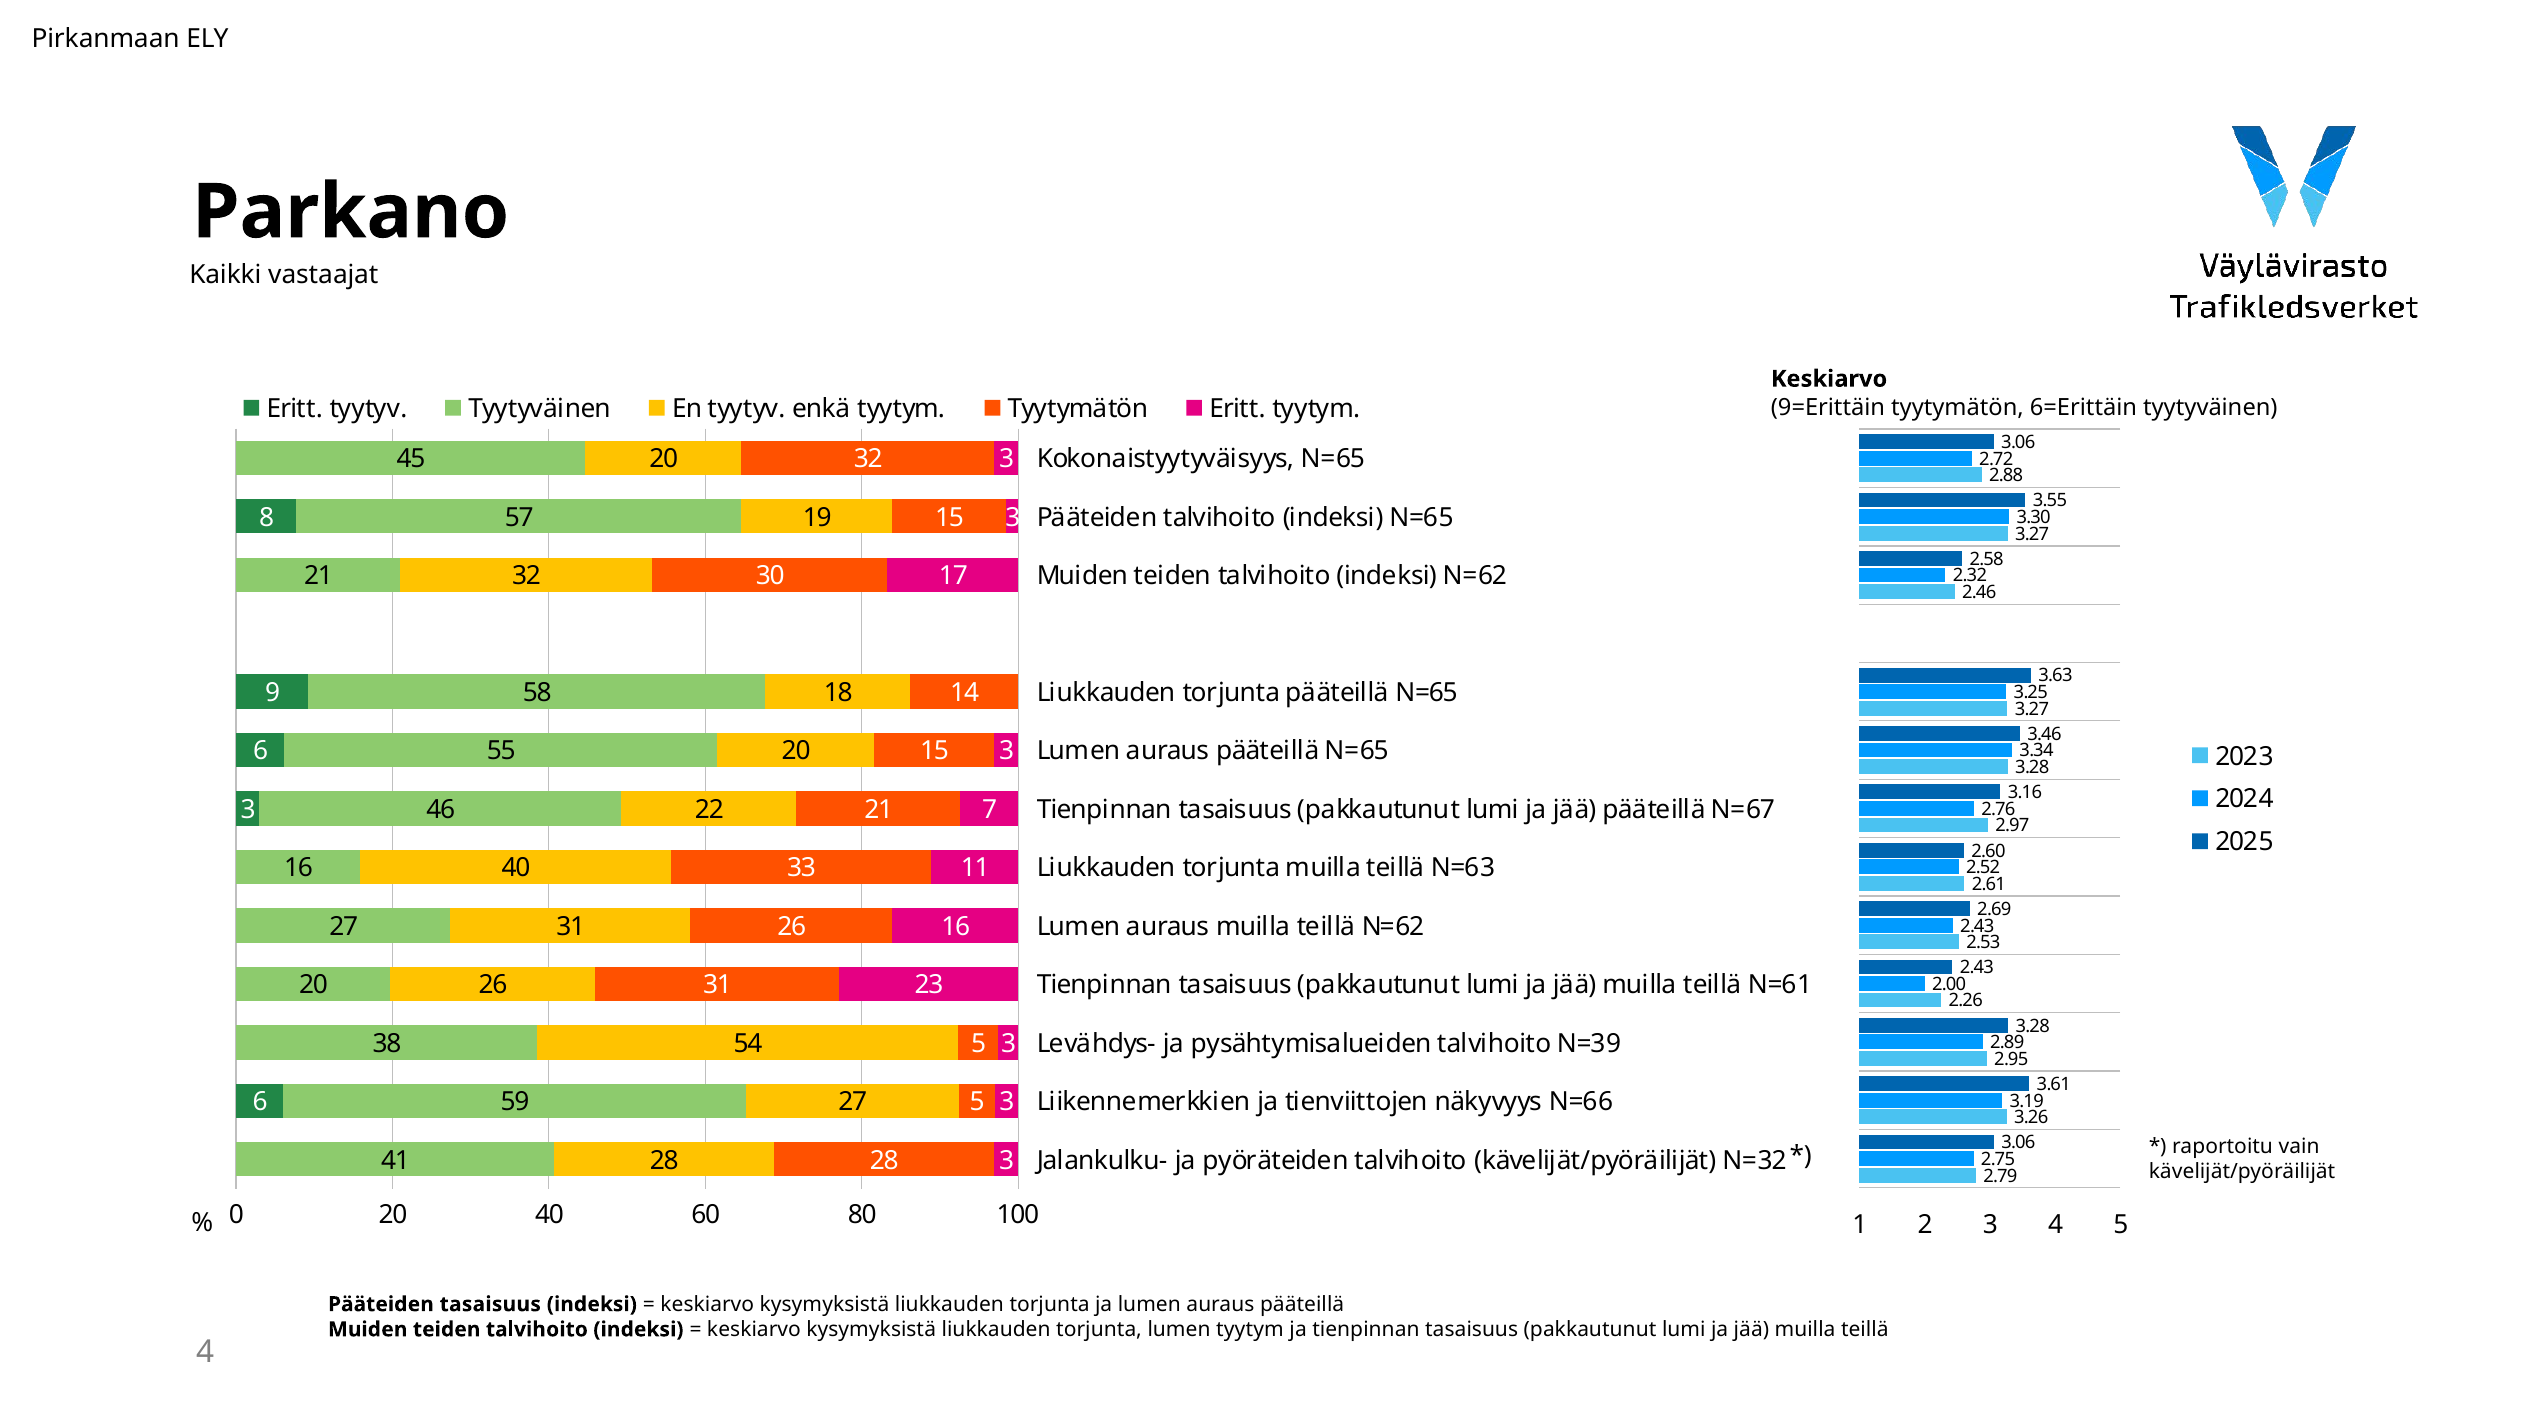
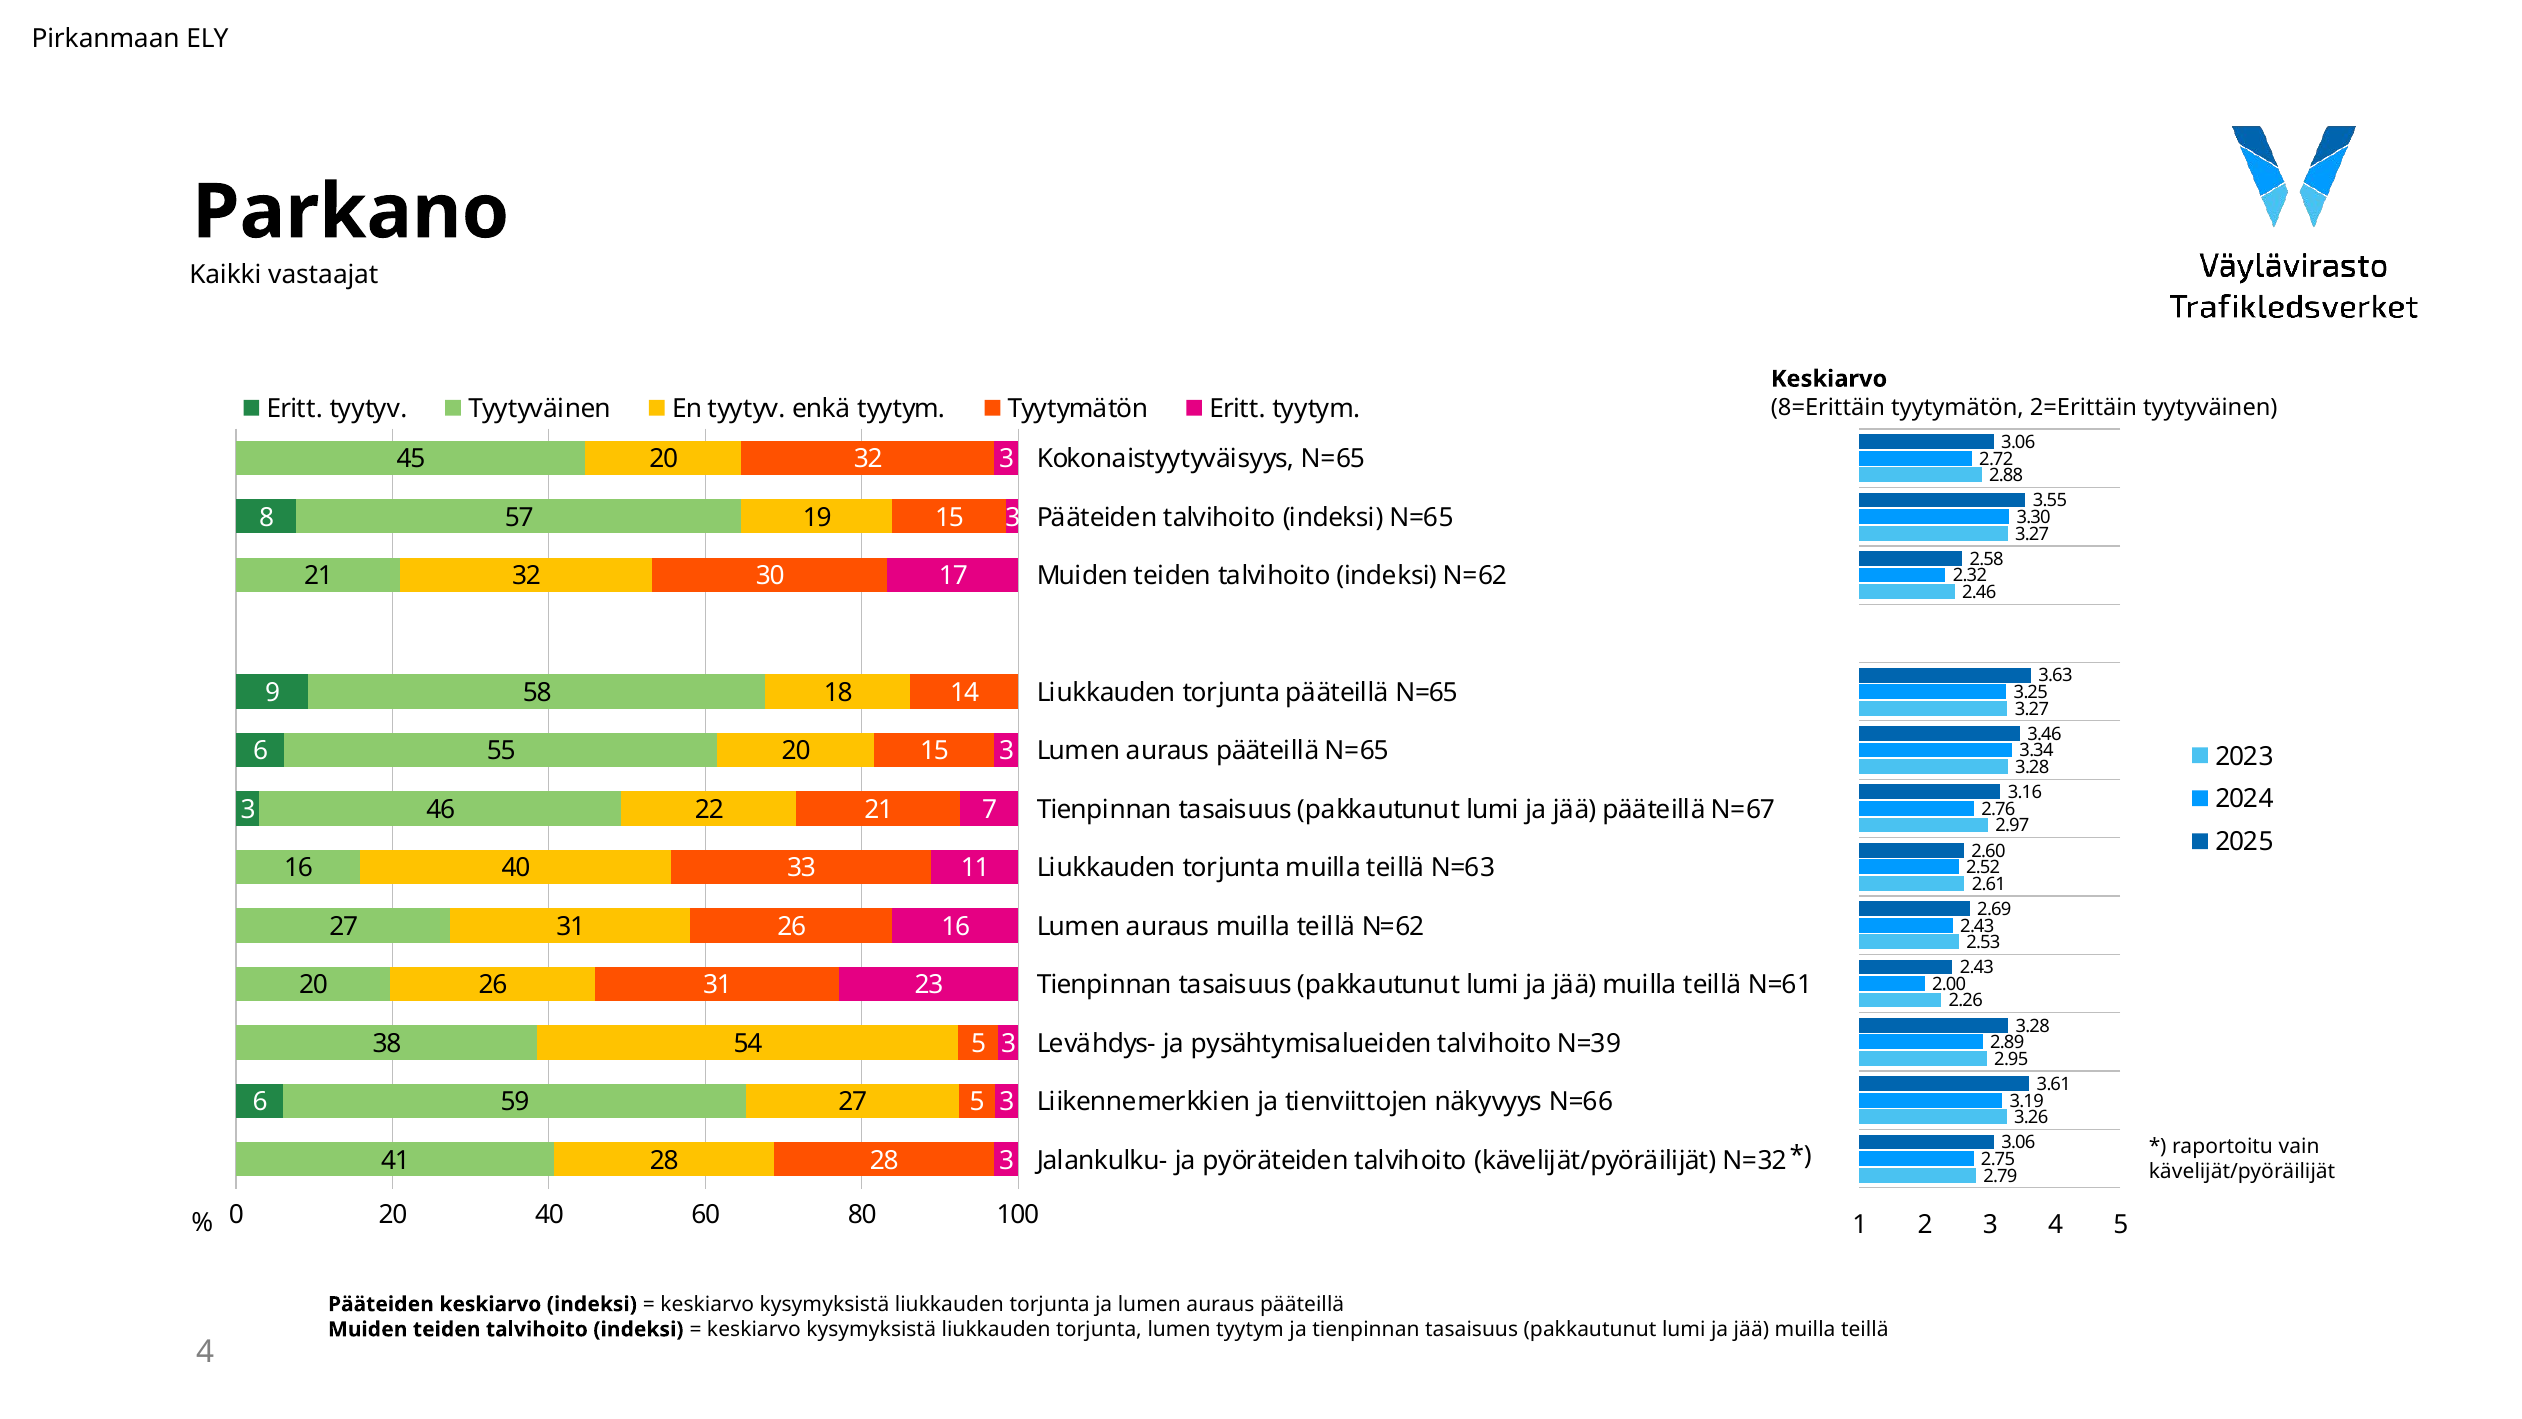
9=Erittäin: 9=Erittäin -> 8=Erittäin
6=Erittäin: 6=Erittäin -> 2=Erittäin
Pääteiden tasaisuus: tasaisuus -> keskiarvo
